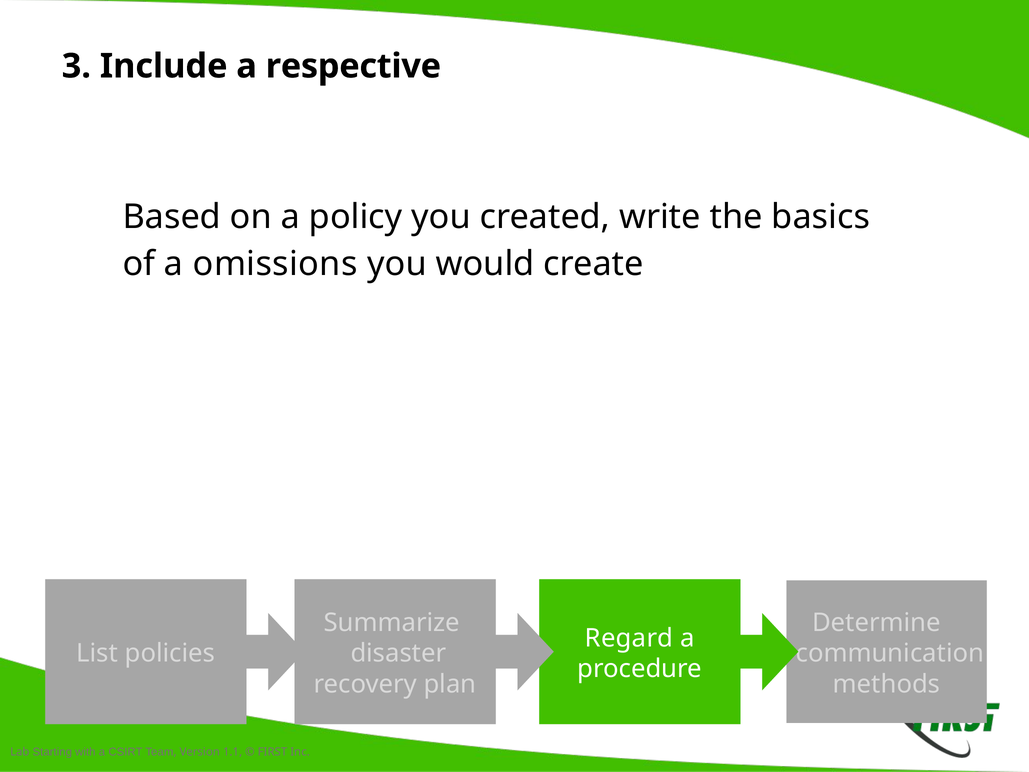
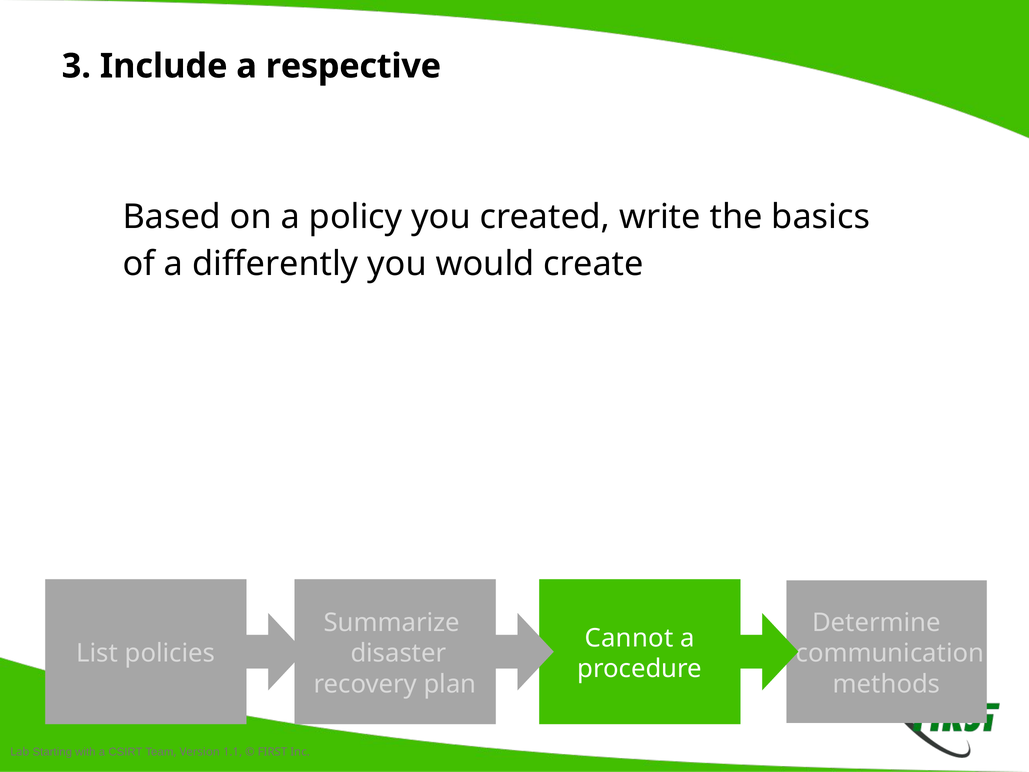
omissions: omissions -> differently
Regard: Regard -> Cannot
